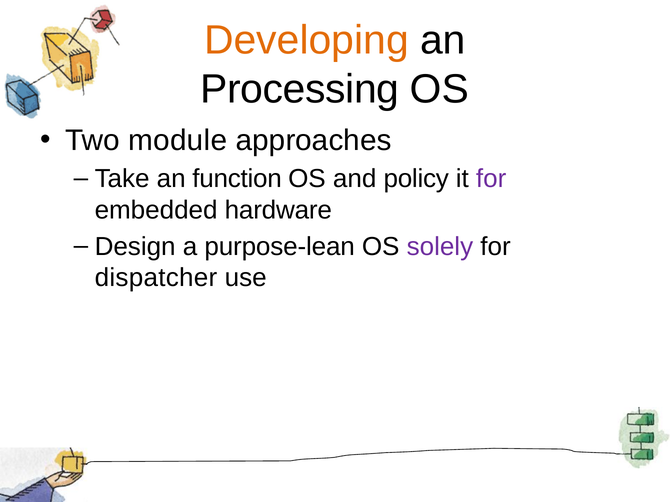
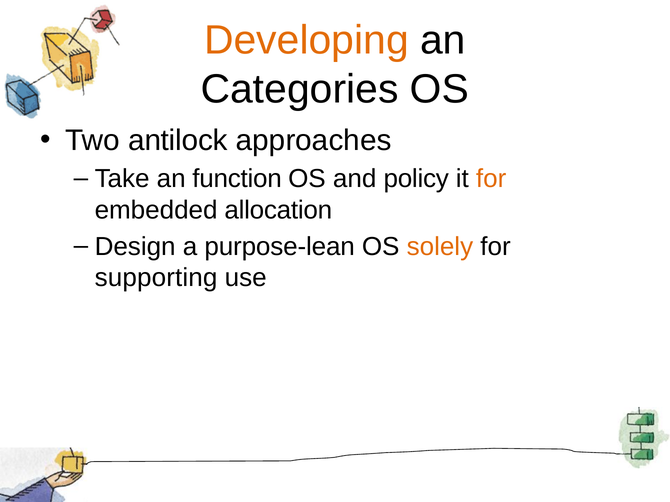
Processing: Processing -> Categories
module: module -> antilock
for at (491, 179) colour: purple -> orange
hardware: hardware -> allocation
solely colour: purple -> orange
dispatcher: dispatcher -> supporting
